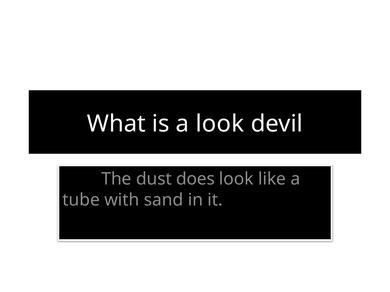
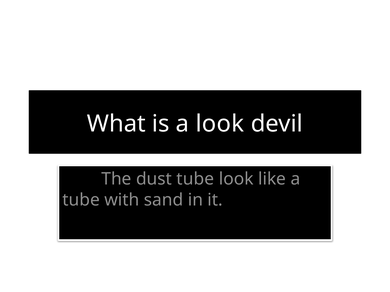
dust does: does -> tube
